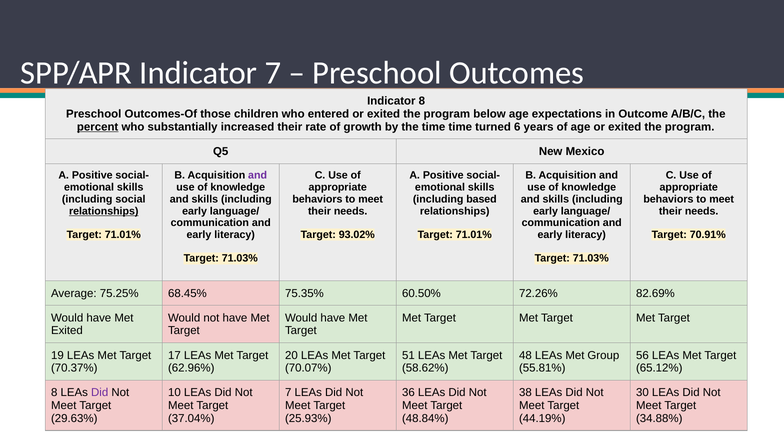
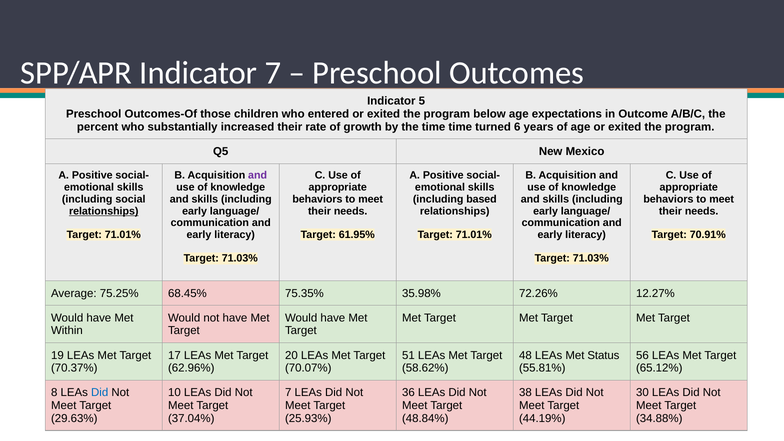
Indicator 8: 8 -> 5
percent underline: present -> none
93.02%: 93.02% -> 61.95%
60.50%: 60.50% -> 35.98%
82.69%: 82.69% -> 12.27%
Exited at (67, 331): Exited -> Within
Group: Group -> Status
Did at (100, 393) colour: purple -> blue
